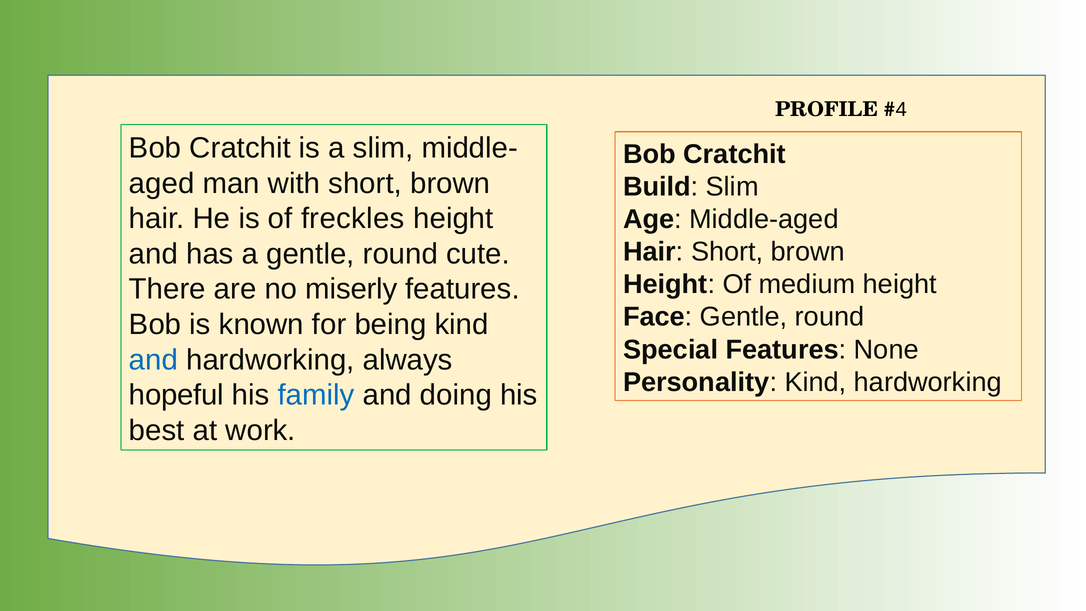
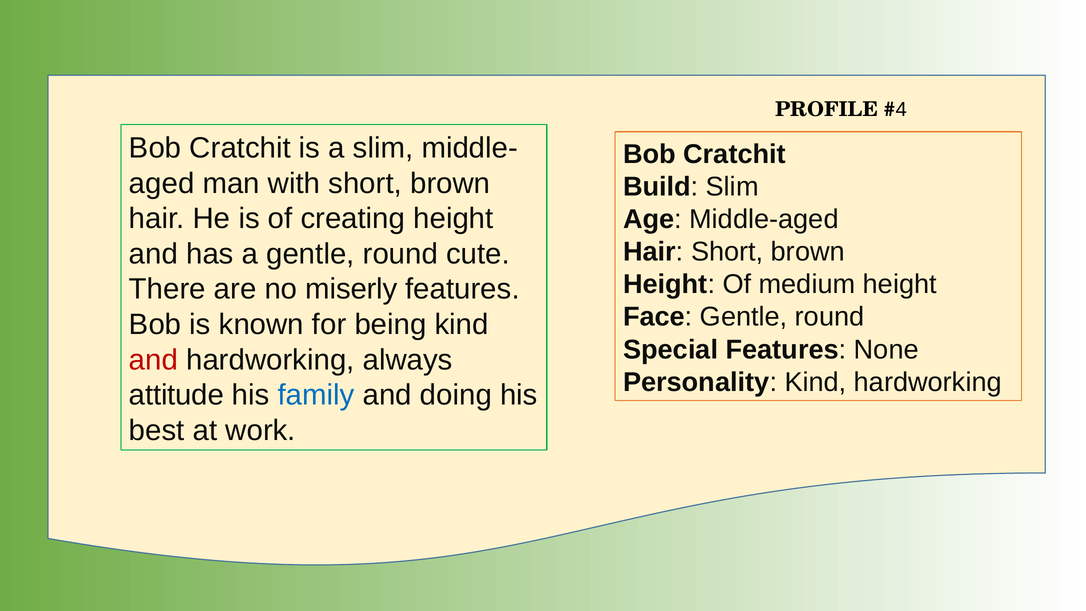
freckles: freckles -> creating
and at (153, 360) colour: blue -> red
hopeful: hopeful -> attitude
